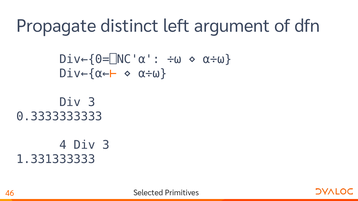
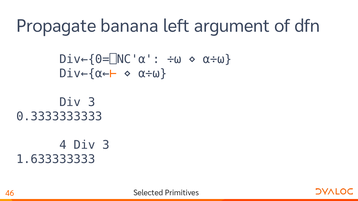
distinct: distinct -> banana
1.331333333: 1.331333333 -> 1.633333333
